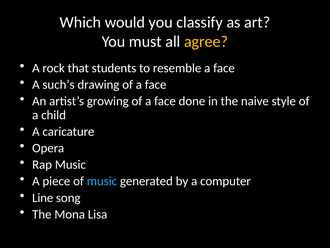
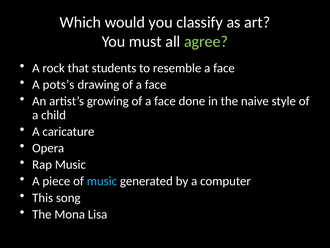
agree colour: yellow -> light green
such’s: such’s -> pots’s
Line: Line -> This
